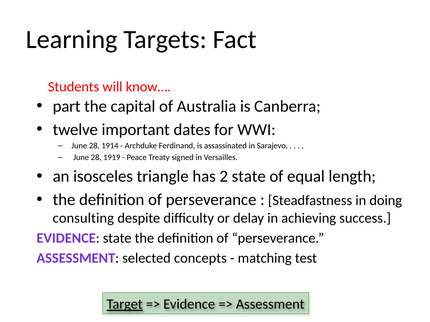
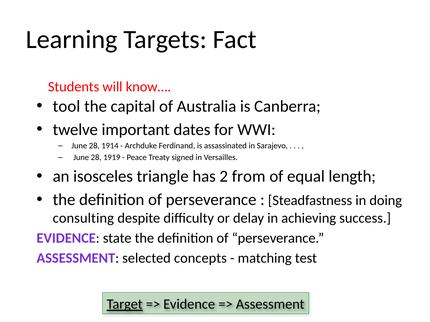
part: part -> tool
2 state: state -> from
